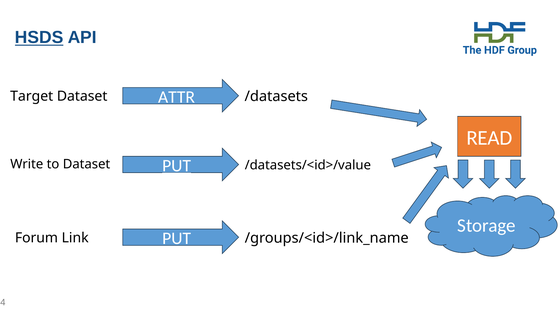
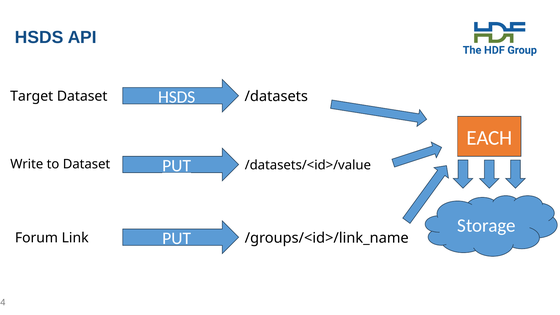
HSDS at (39, 38) underline: present -> none
ATTR at (177, 97): ATTR -> HSDS
READ: READ -> EACH
